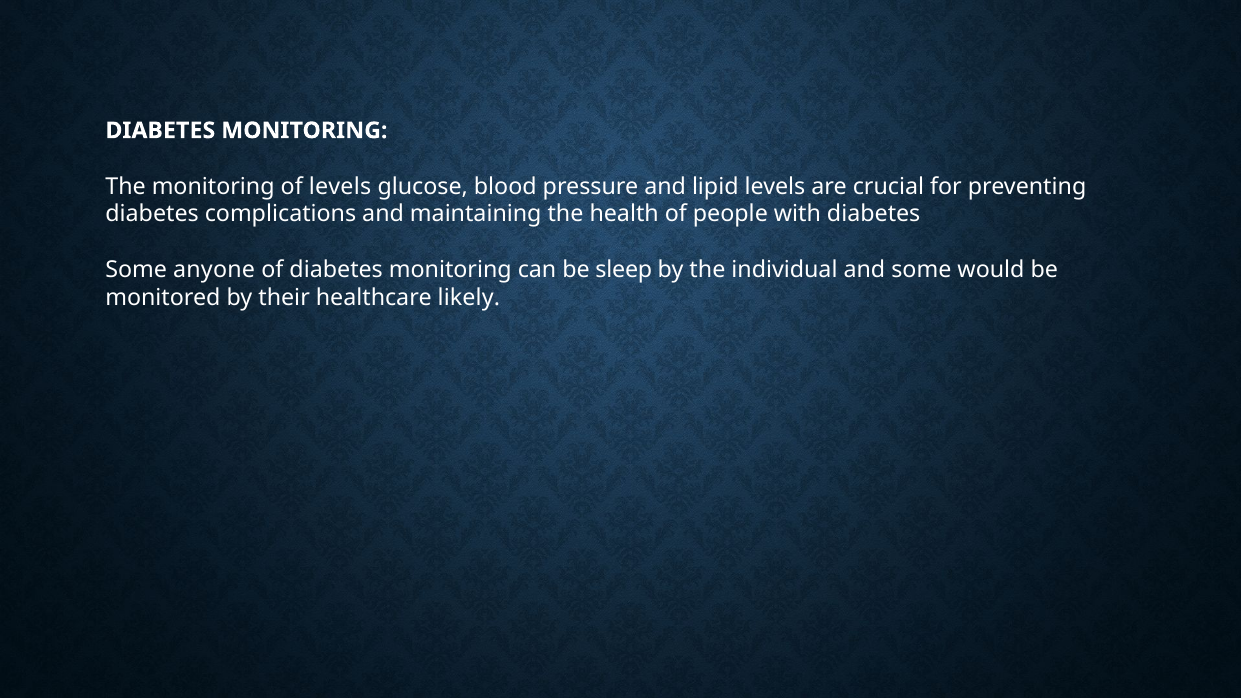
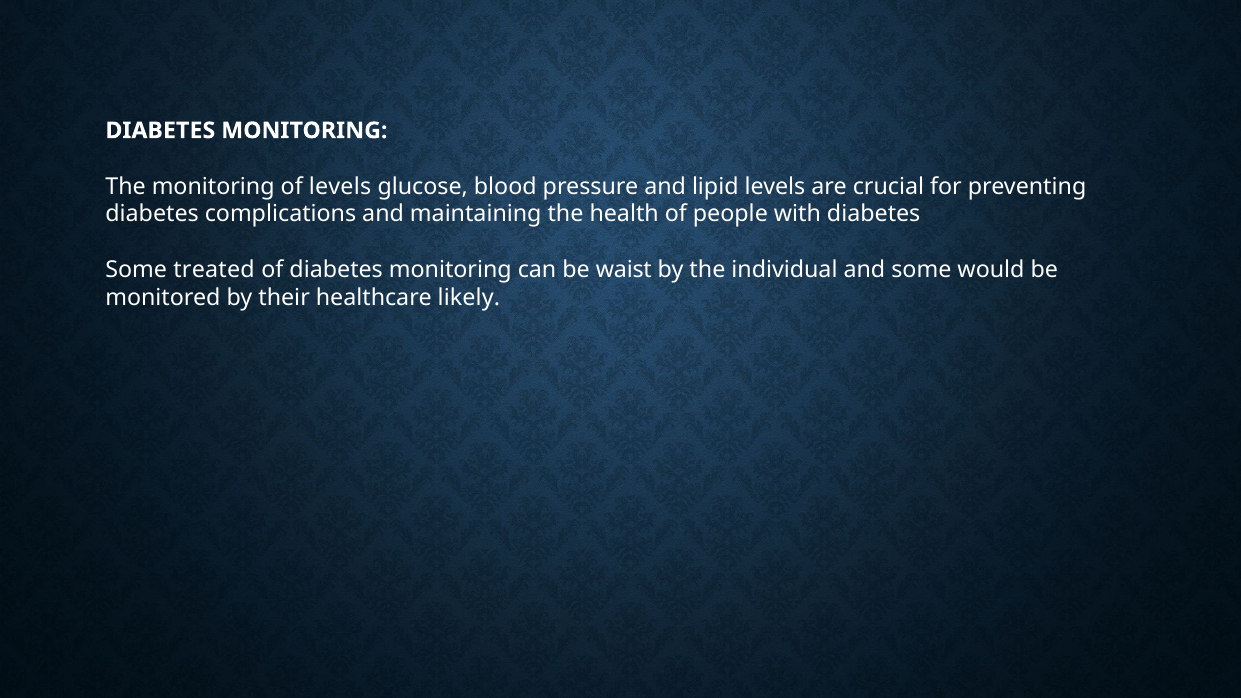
anyone: anyone -> treated
sleep: sleep -> waist
